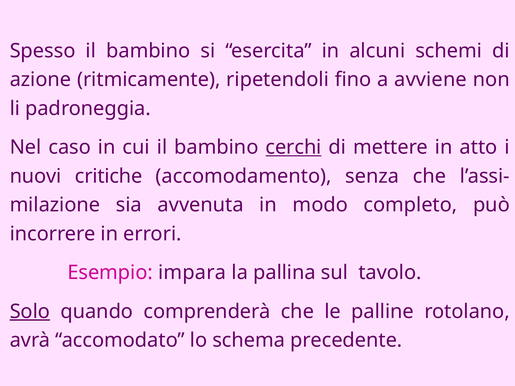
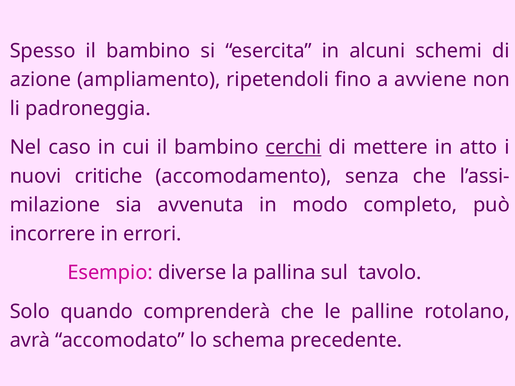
ritmicamente: ritmicamente -> ampliamento
impara: impara -> diverse
Solo underline: present -> none
